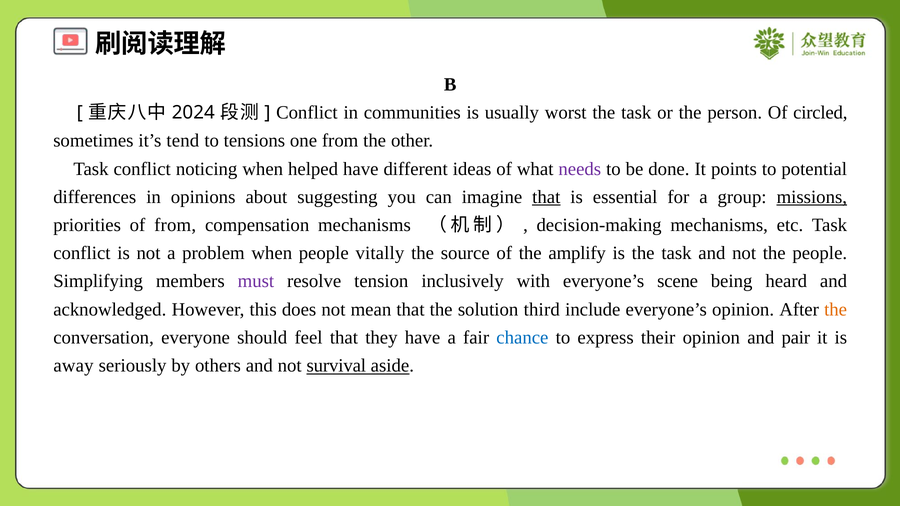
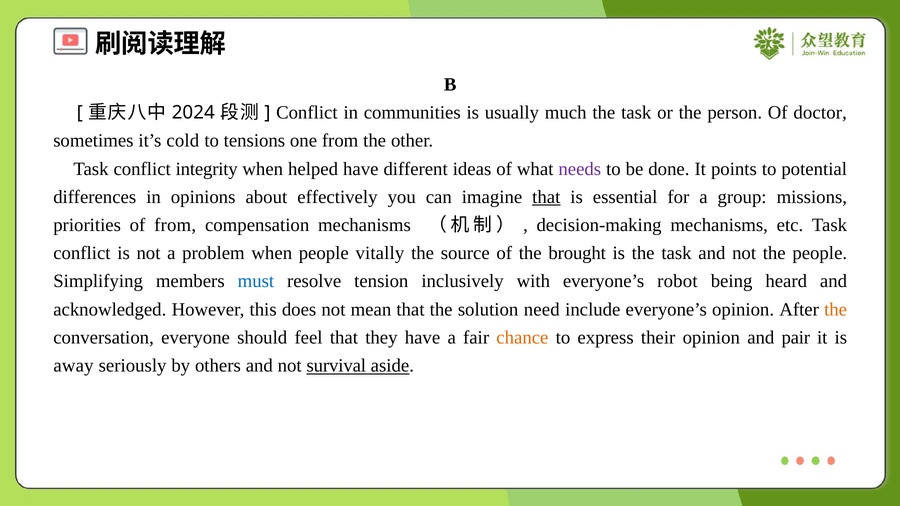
worst: worst -> much
circled: circled -> doctor
tend: tend -> cold
noticing: noticing -> integrity
suggesting: suggesting -> effectively
missions underline: present -> none
amplify: amplify -> brought
must colour: purple -> blue
scene: scene -> robot
third: third -> need
chance colour: blue -> orange
